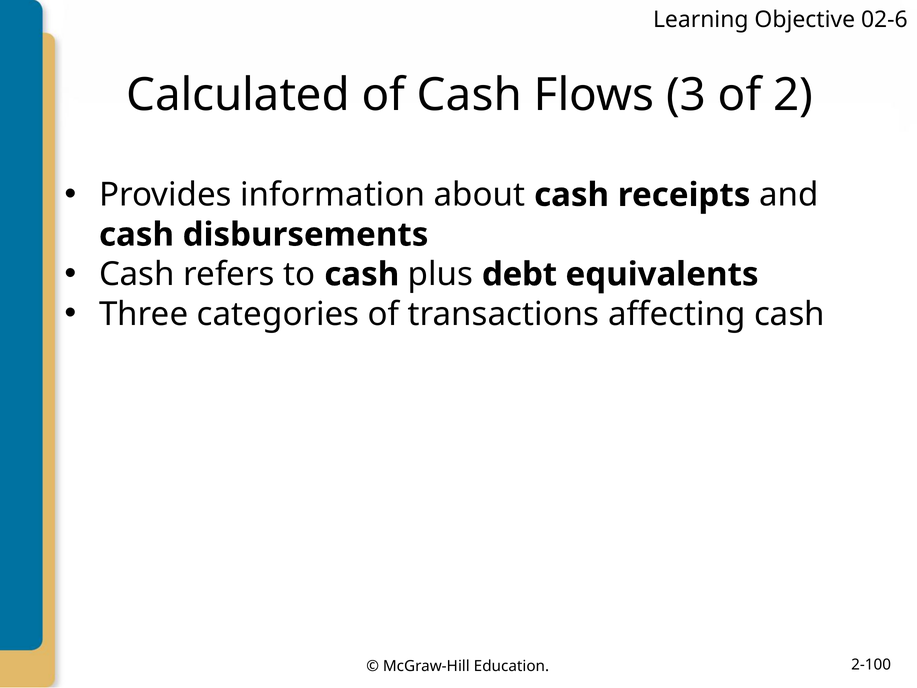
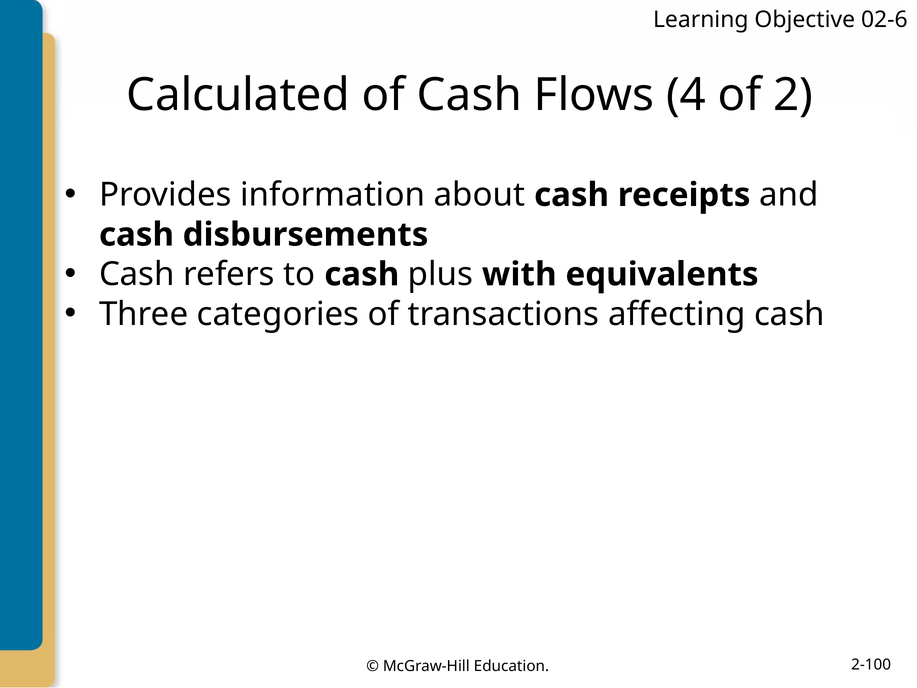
3: 3 -> 4
debt: debt -> with
